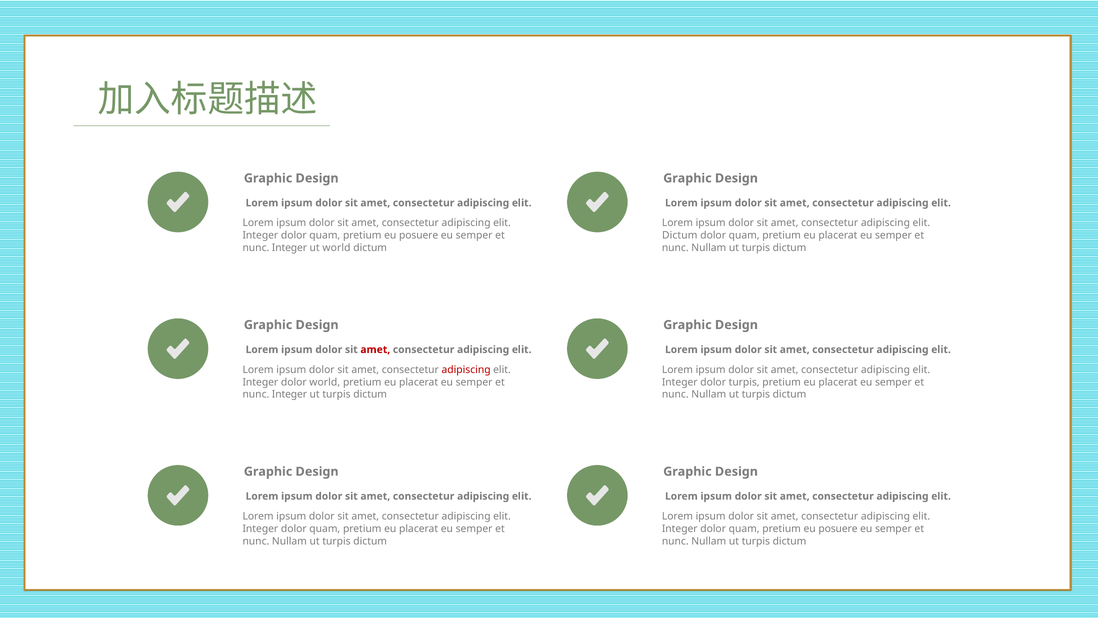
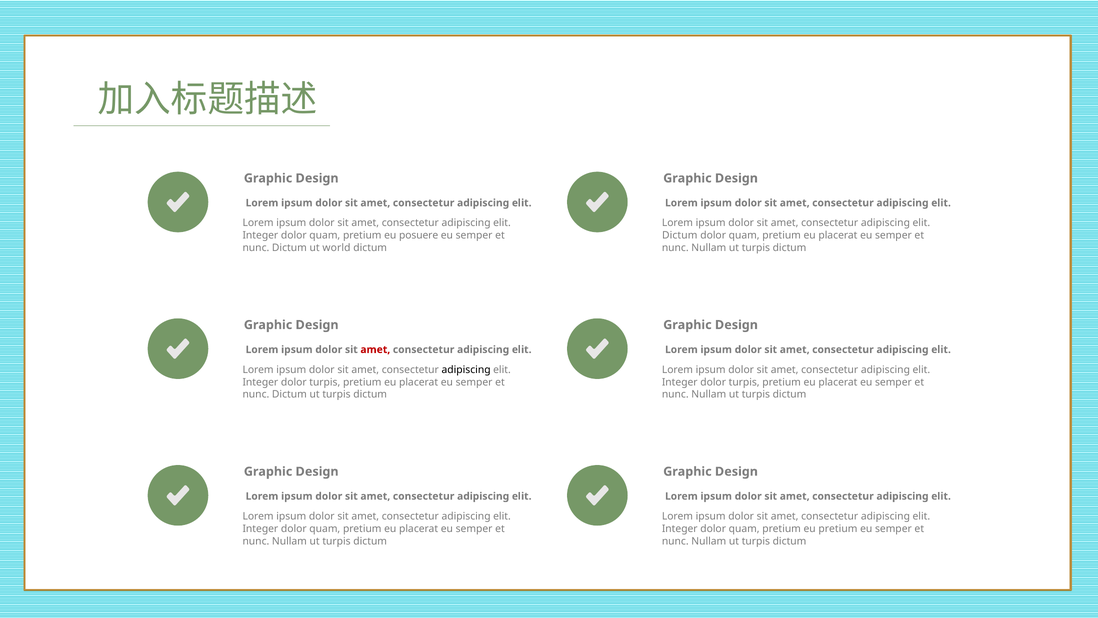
Integer at (289, 248): Integer -> Dictum
adipiscing at (466, 370) colour: red -> black
world at (325, 382): world -> turpis
Integer at (289, 394): Integer -> Dictum
posuere at (838, 529): posuere -> pretium
